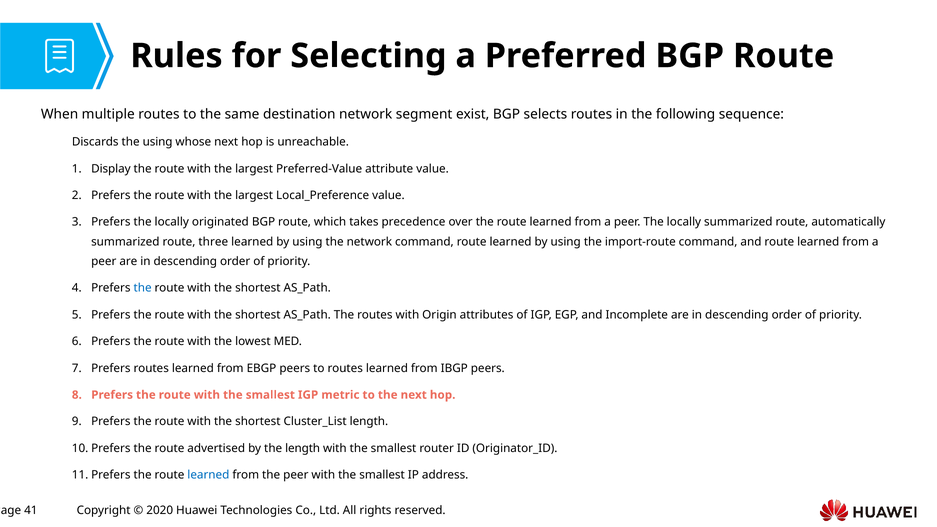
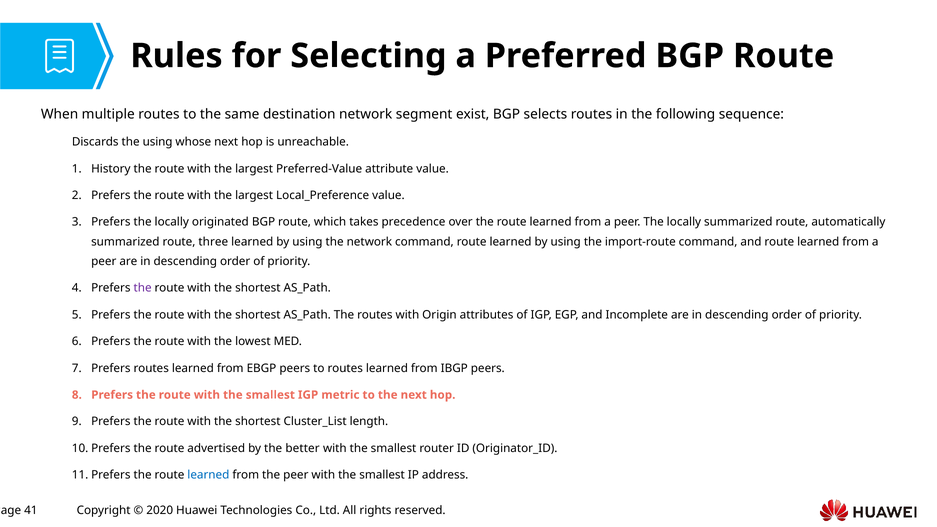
Display: Display -> History
the at (143, 288) colour: blue -> purple
the length: length -> better
